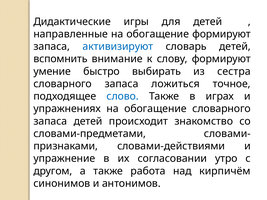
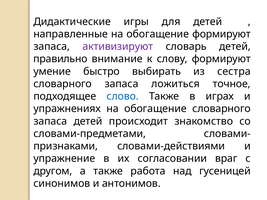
активизируют colour: blue -> purple
вспомнить: вспомнить -> правильно
утро: утро -> враг
кирпичём: кирпичём -> гусеницей
